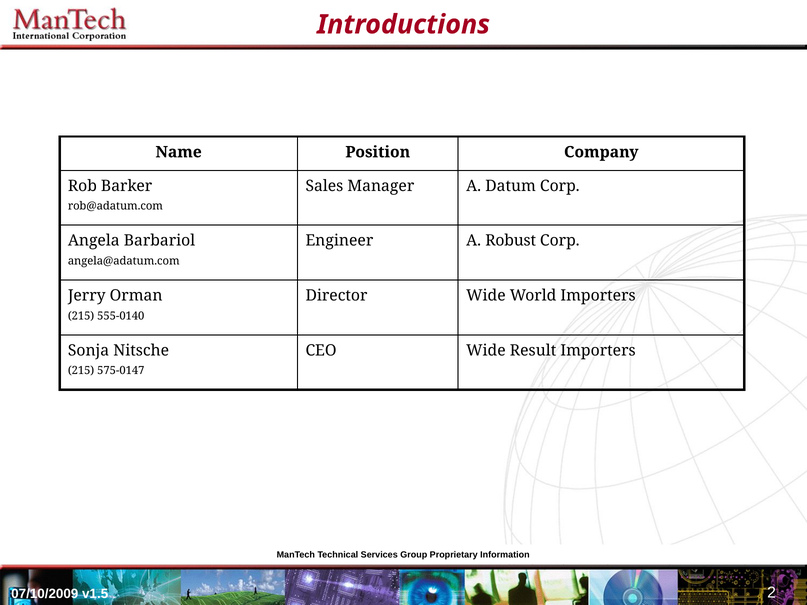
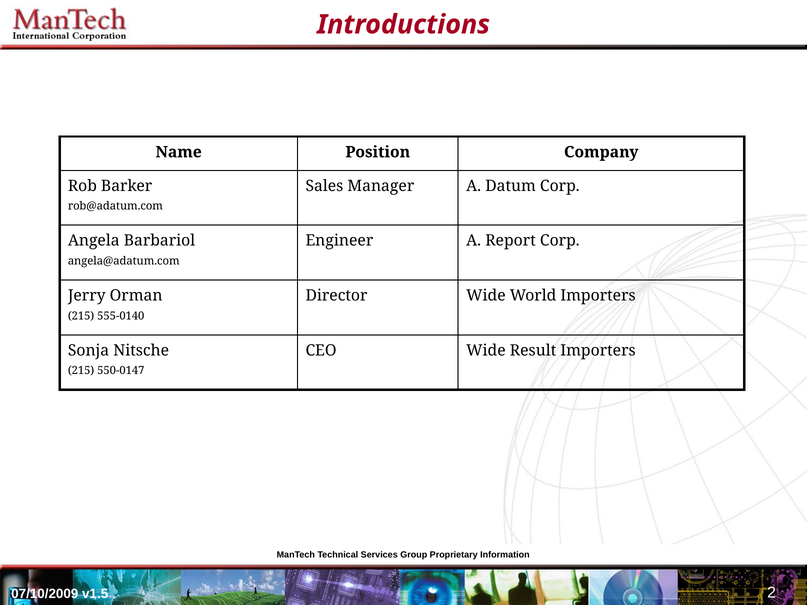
Robust: Robust -> Report
575-0147: 575-0147 -> 550-0147
